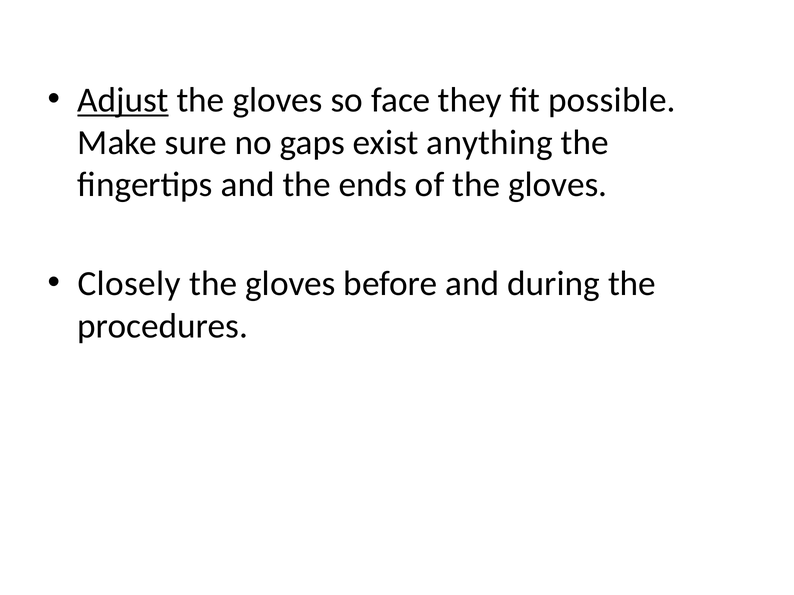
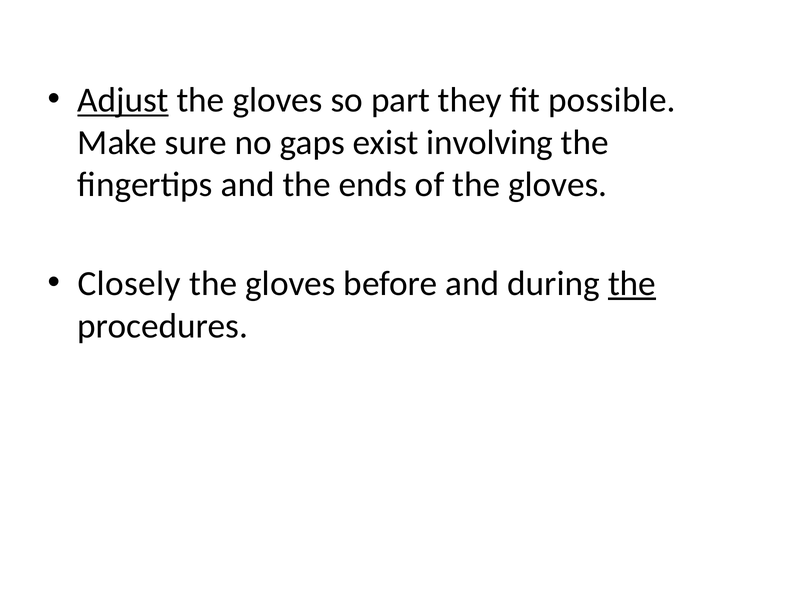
face: face -> part
anything: anything -> involving
the at (632, 284) underline: none -> present
